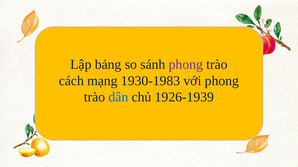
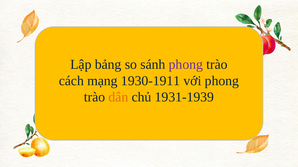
1930-1983: 1930-1983 -> 1930-1911
dân colour: blue -> orange
1926-1939: 1926-1939 -> 1931-1939
